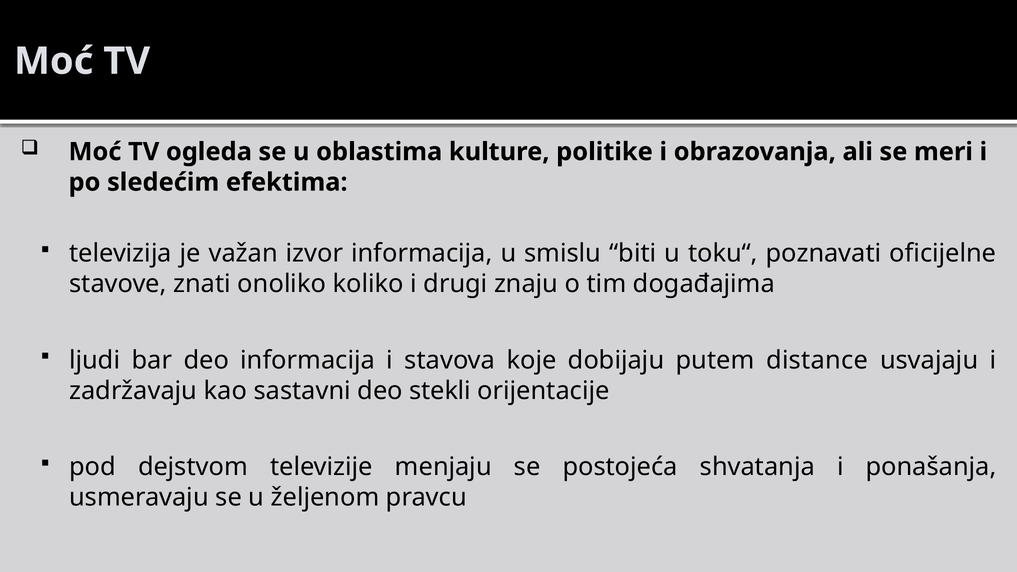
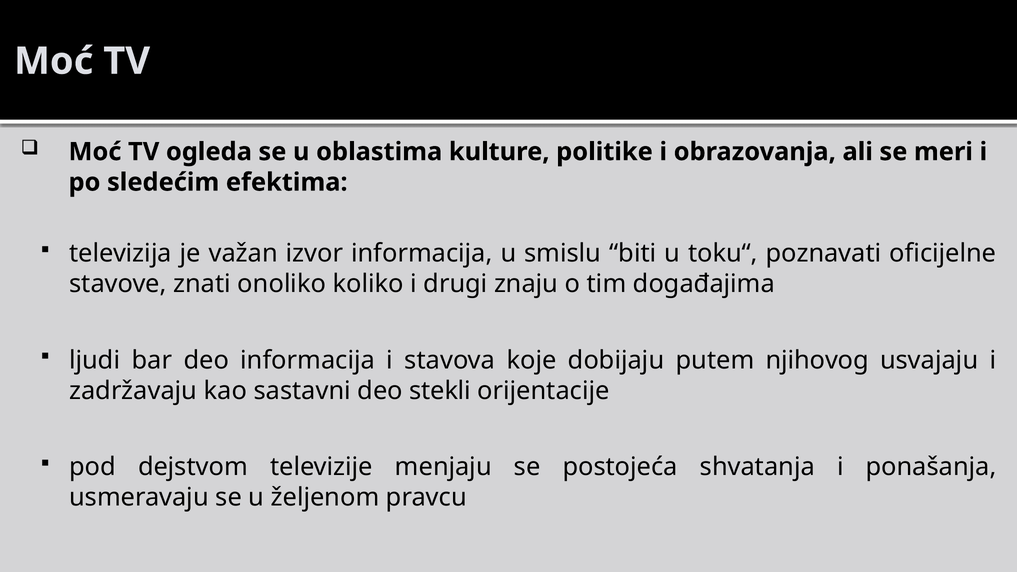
distance: distance -> njihovog
